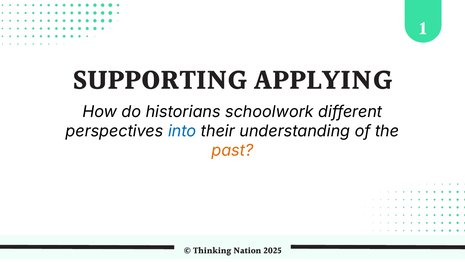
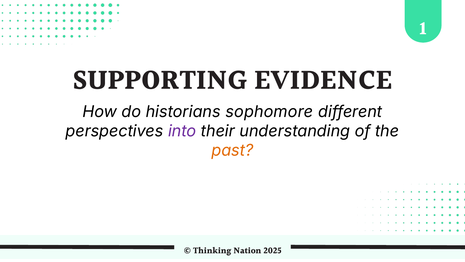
APPLYING: APPLYING -> EVIDENCE
schoolwork: schoolwork -> sophomore
into colour: blue -> purple
